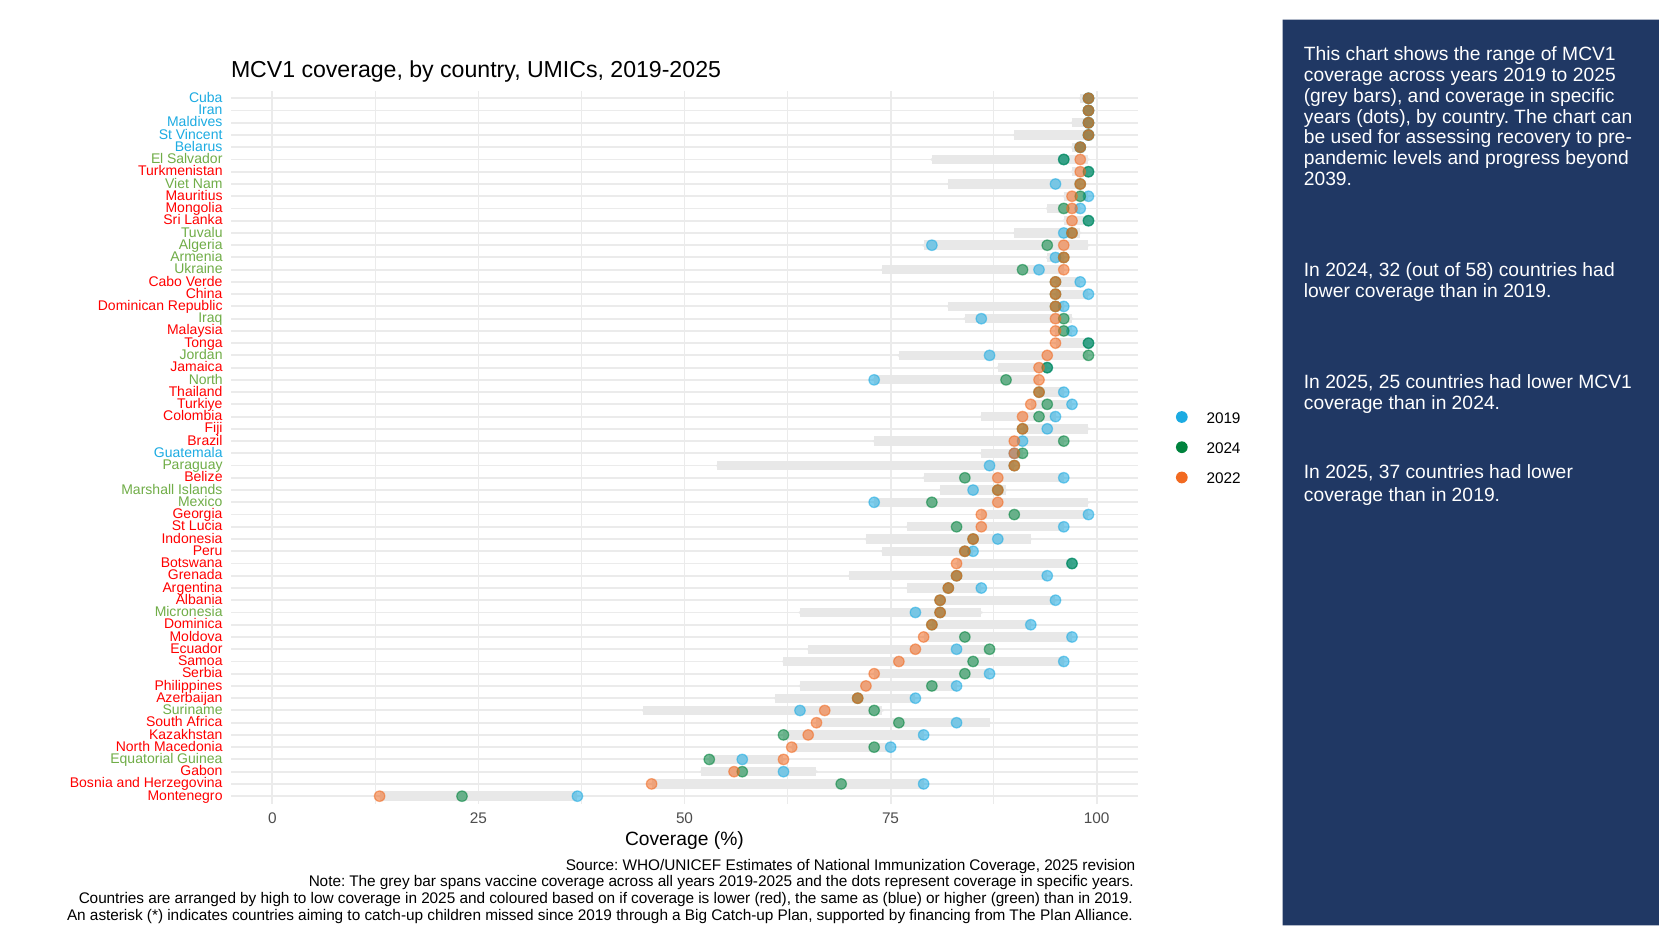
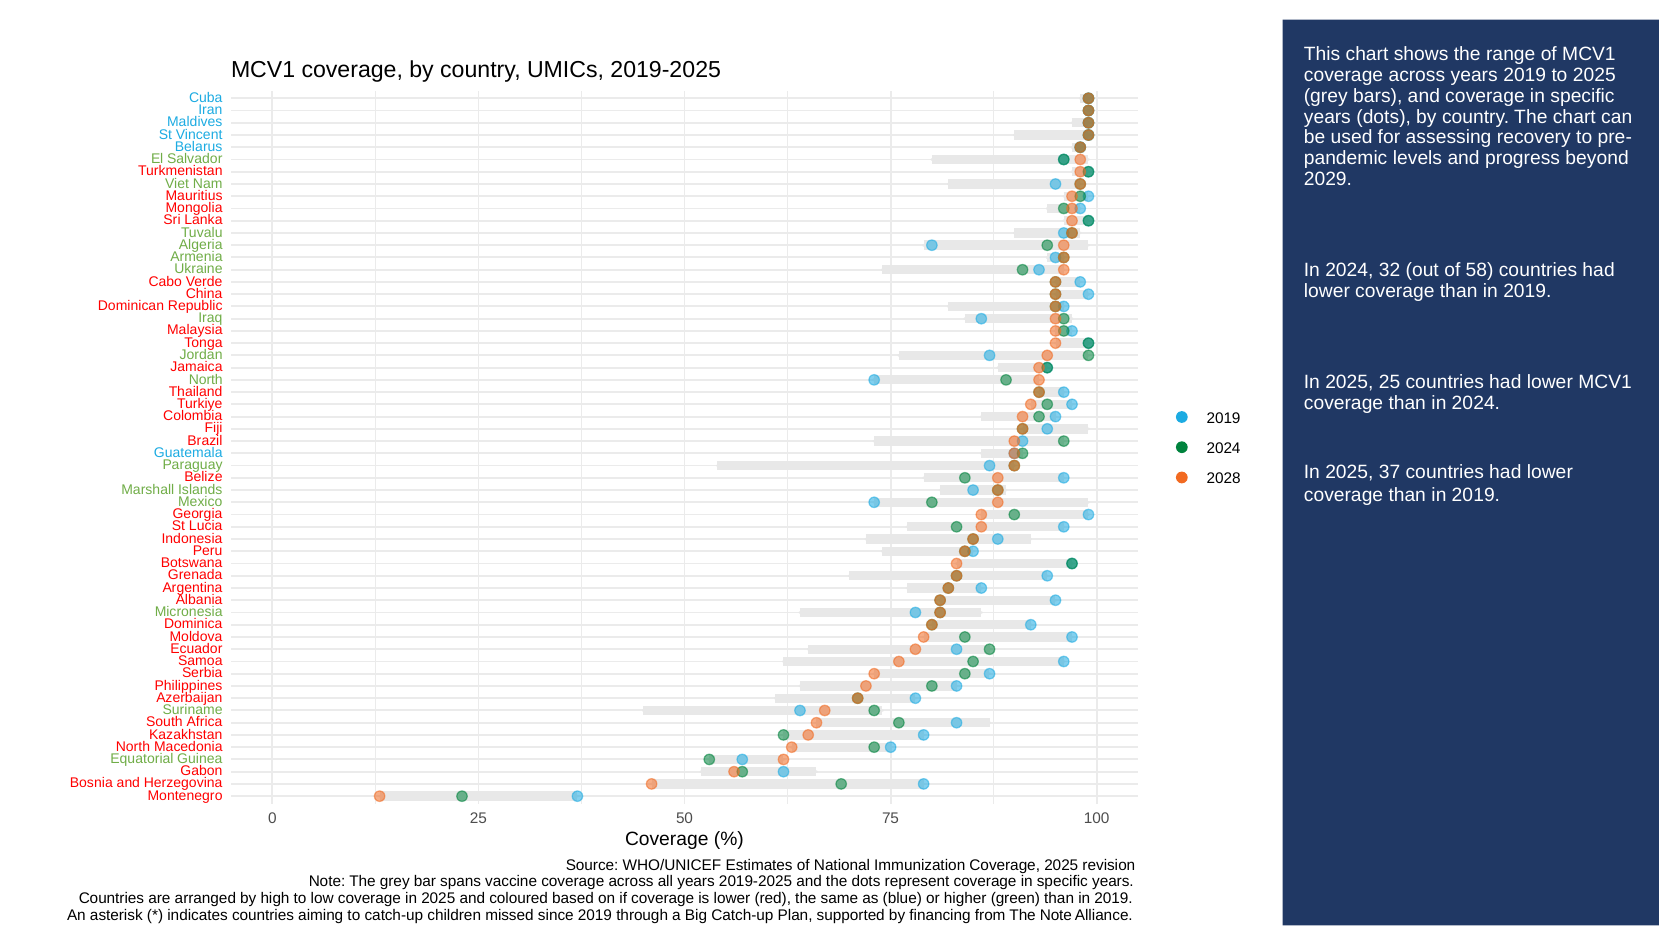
2039: 2039 -> 2029
2022: 2022 -> 2028
The Plan: Plan -> Note
